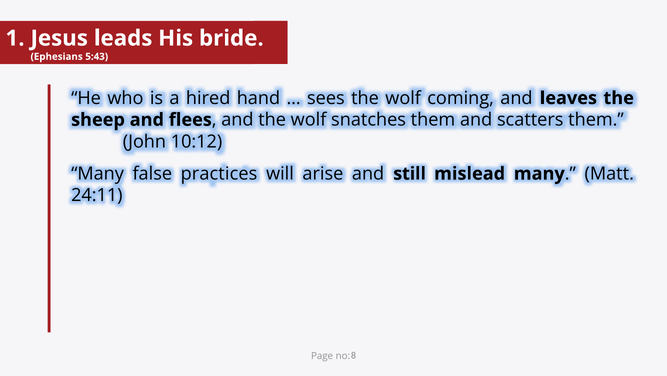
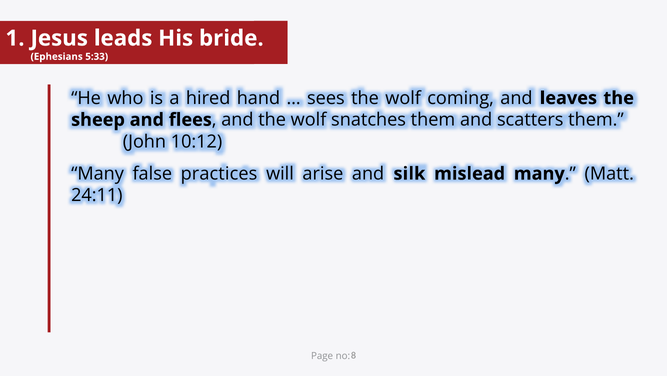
5:43: 5:43 -> 5:33
still: still -> silk
